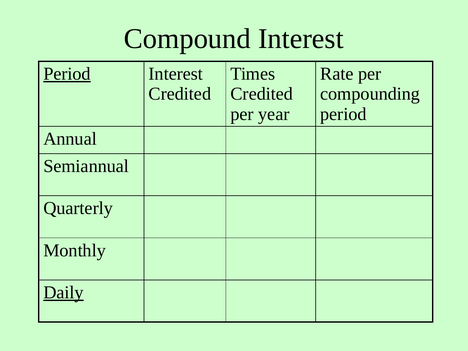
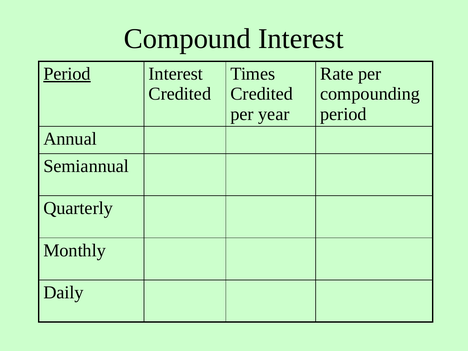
Daily underline: present -> none
